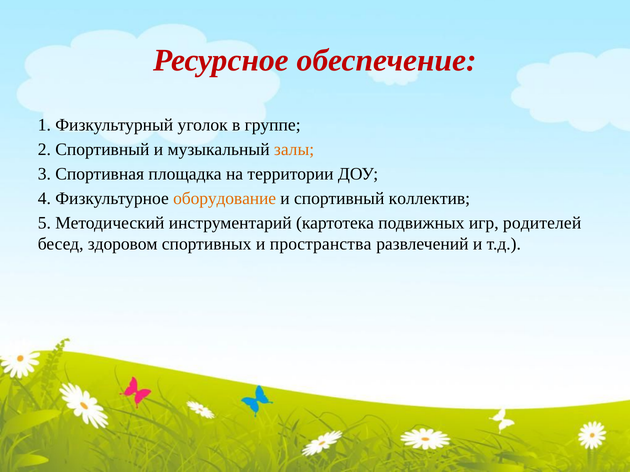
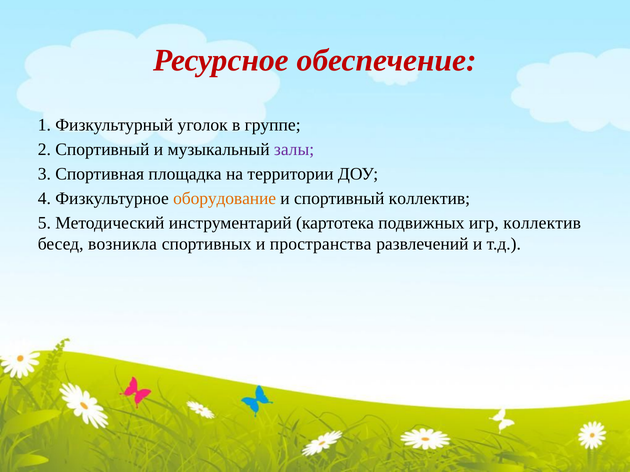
залы colour: orange -> purple
игр родителей: родителей -> коллектив
здоровом: здоровом -> возникла
